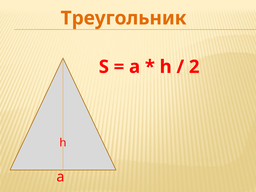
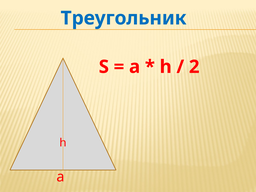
Треугольник colour: orange -> blue
